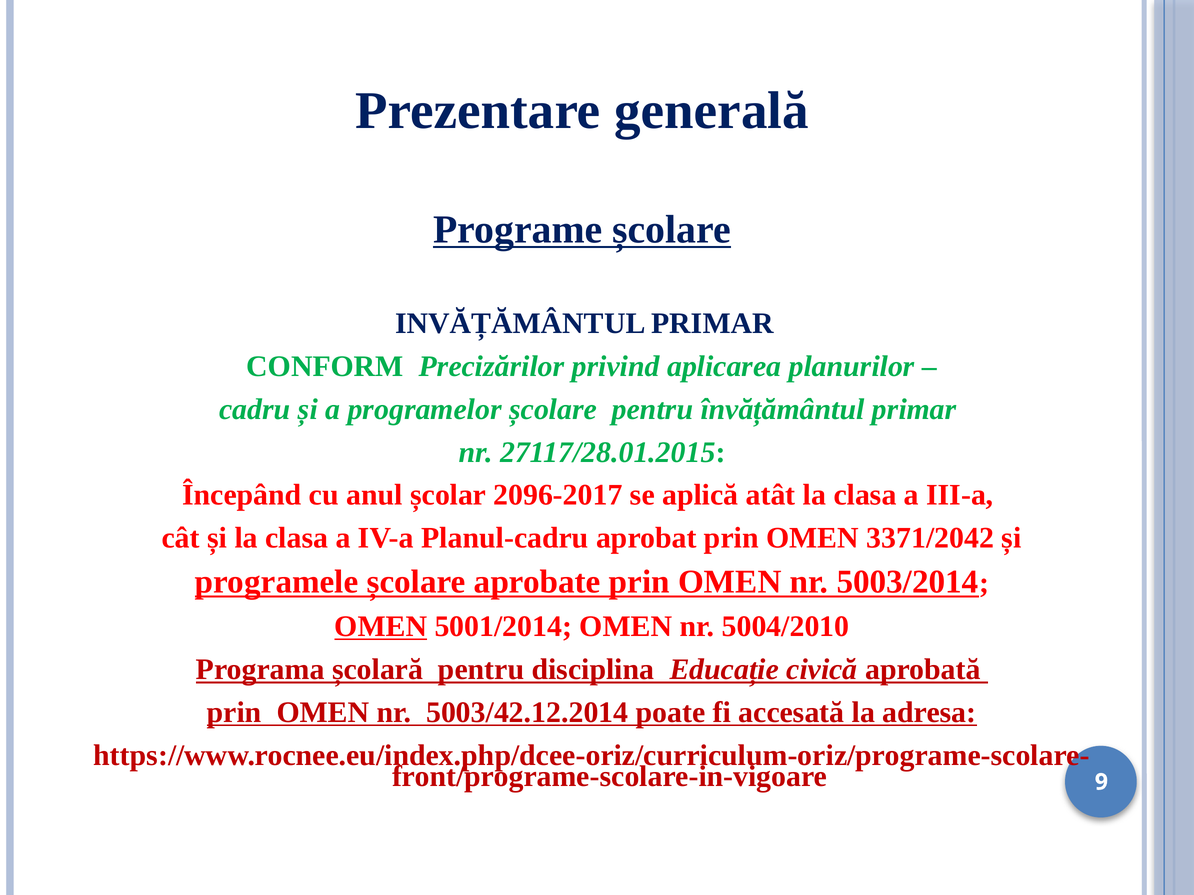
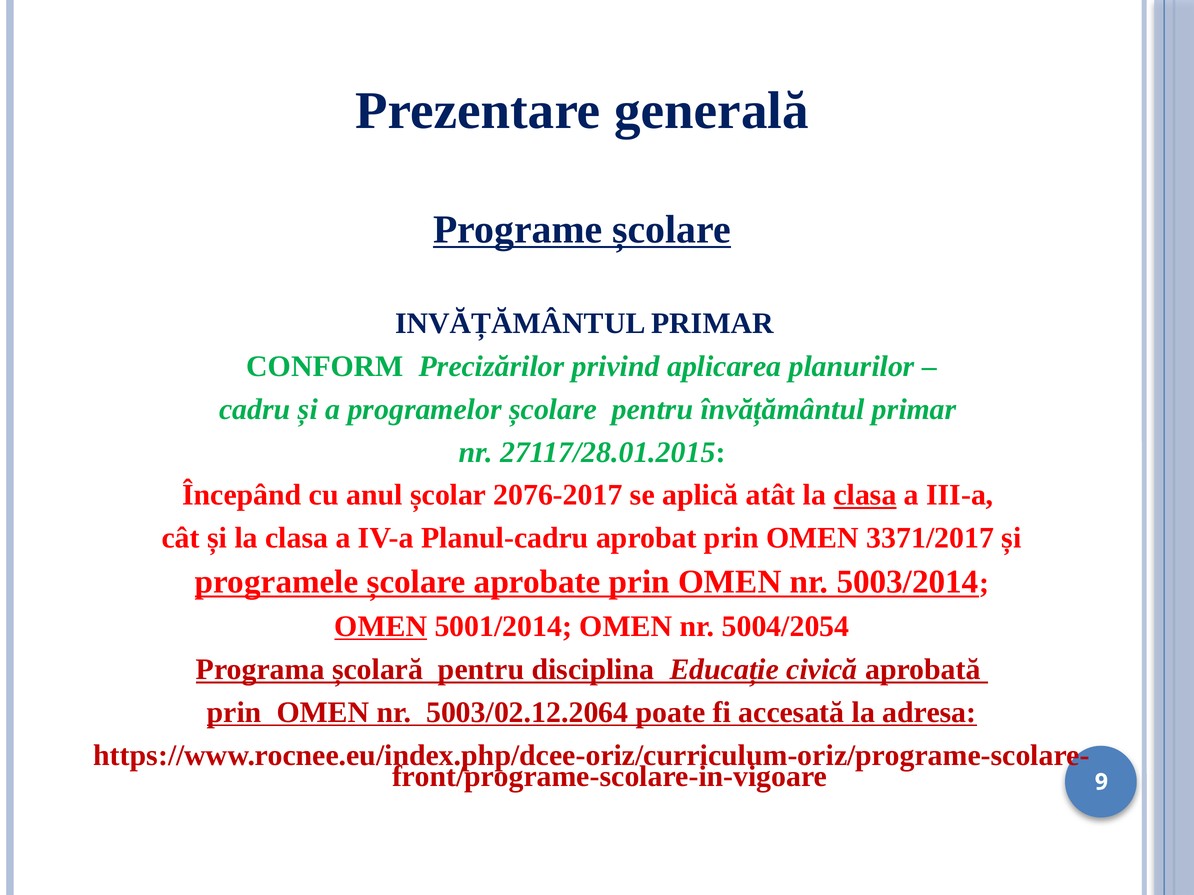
2096-2017: 2096-2017 -> 2076-2017
clasa at (865, 495) underline: none -> present
3371/2042: 3371/2042 -> 3371/2017
5004/2010: 5004/2010 -> 5004/2054
5003/42.12.2014: 5003/42.12.2014 -> 5003/02.12.2064
